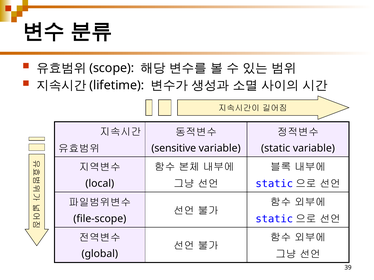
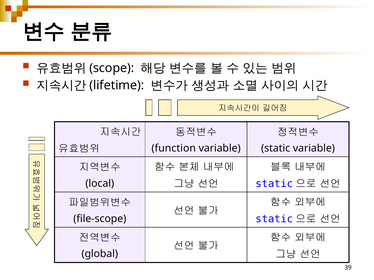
sensitive: sensitive -> function
